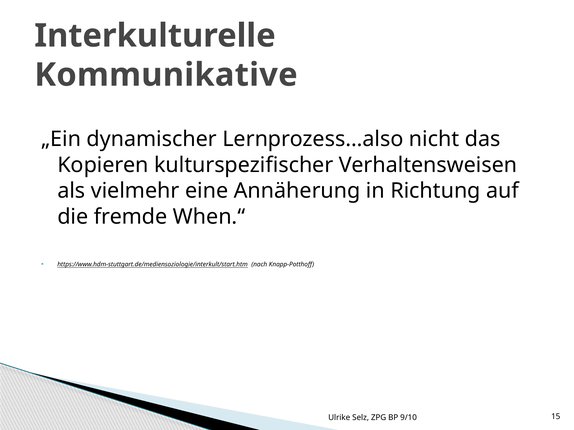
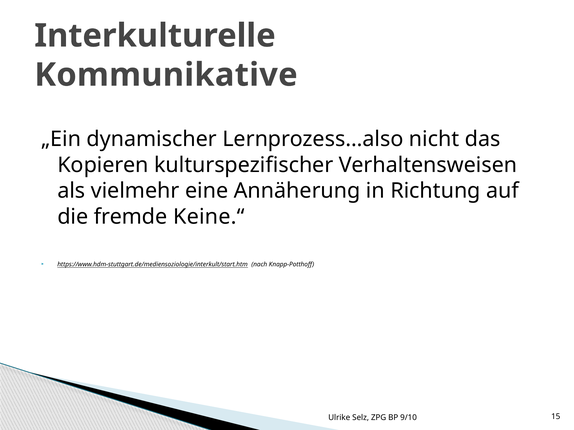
When.“: When.“ -> Keine.“
